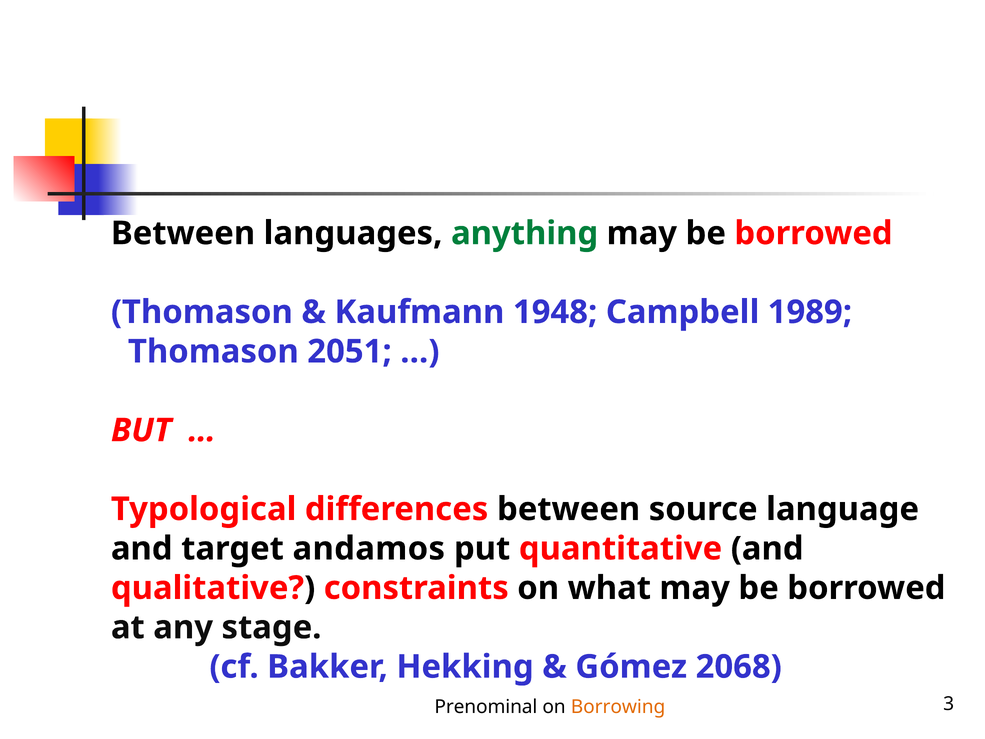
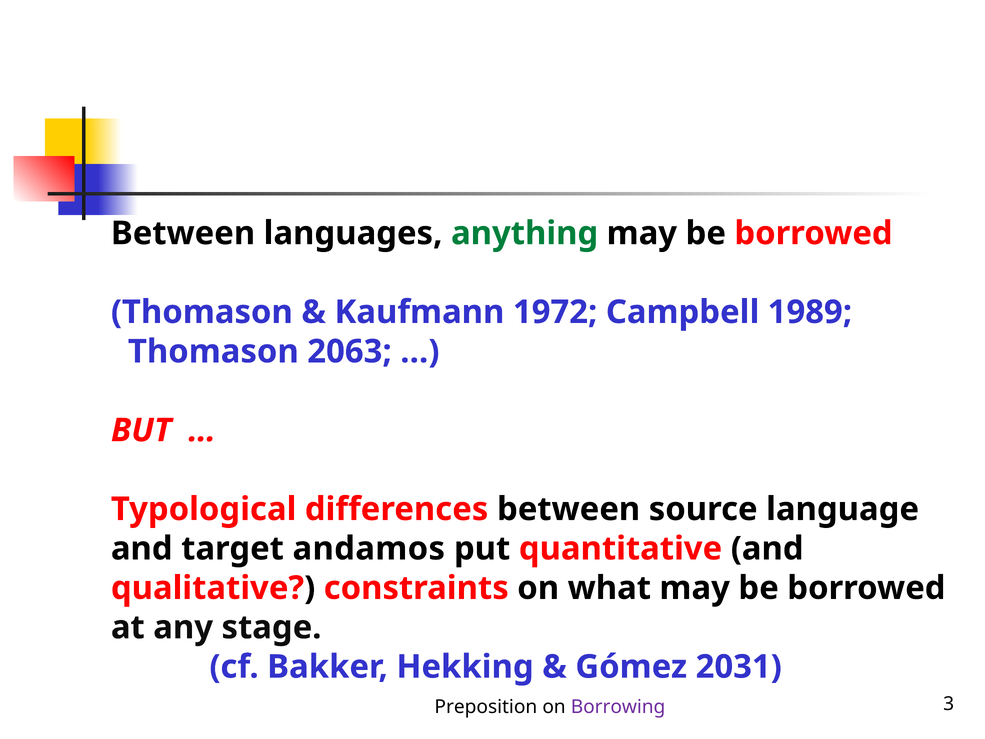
1948: 1948 -> 1972
2051: 2051 -> 2063
2068: 2068 -> 2031
Prenominal: Prenominal -> Preposition
Borrowing colour: orange -> purple
